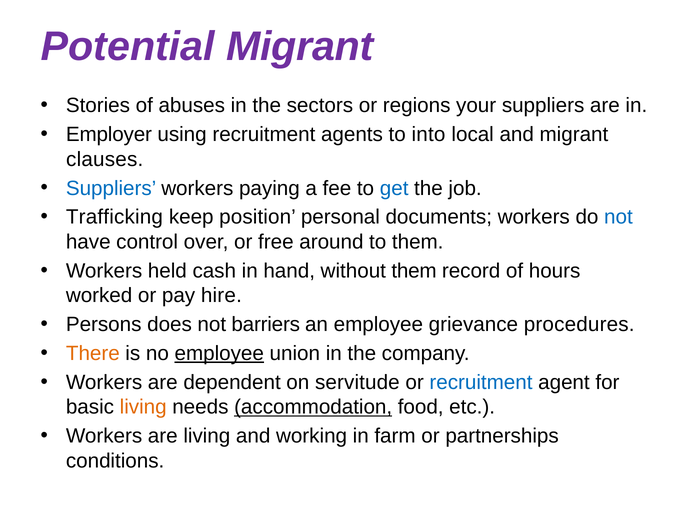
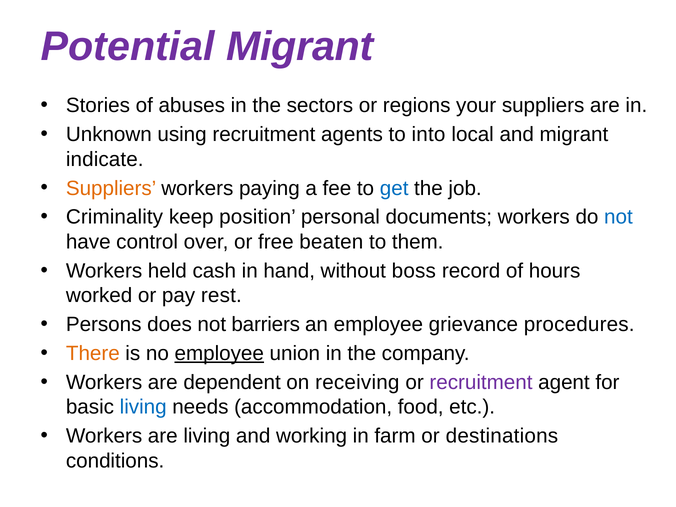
Employer: Employer -> Unknown
clauses: clauses -> indicate
Suppliers at (111, 188) colour: blue -> orange
Trafficking: Trafficking -> Criminality
around: around -> beaten
without them: them -> boss
hire: hire -> rest
servitude: servitude -> receiving
recruitment at (481, 382) colour: blue -> purple
living at (143, 407) colour: orange -> blue
accommodation underline: present -> none
partnerships: partnerships -> destinations
